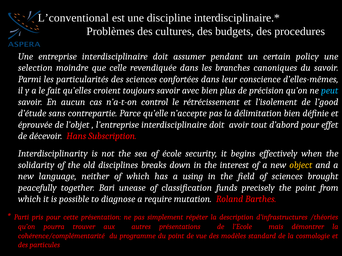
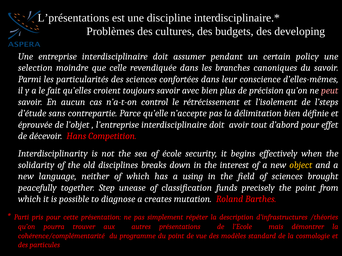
L’conventional: L’conventional -> L’présentations
procedures: procedures -> developing
peut colour: light blue -> pink
l’good: l’good -> l’steps
Subscription: Subscription -> Competition
Bari: Bari -> Step
require: require -> creates
